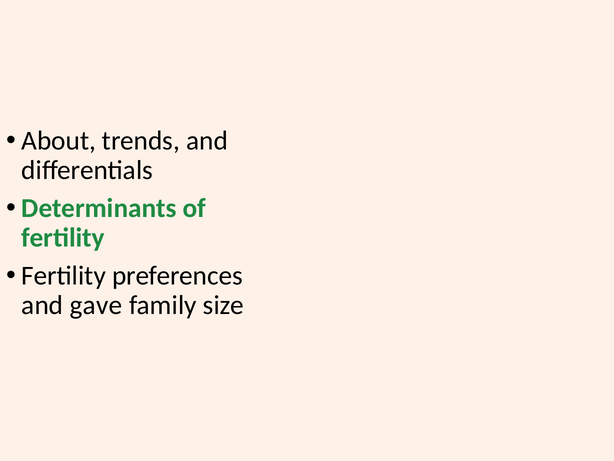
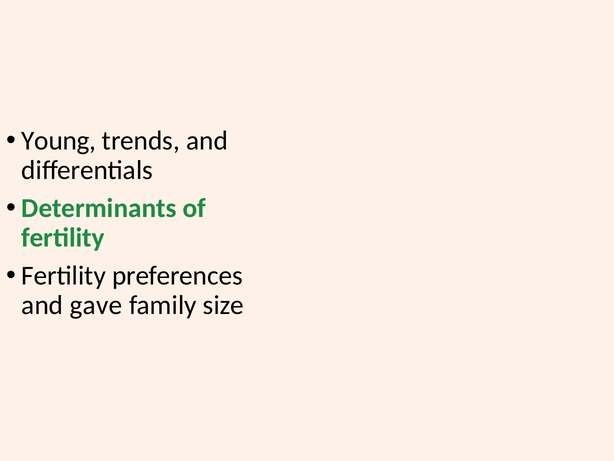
About: About -> Young
